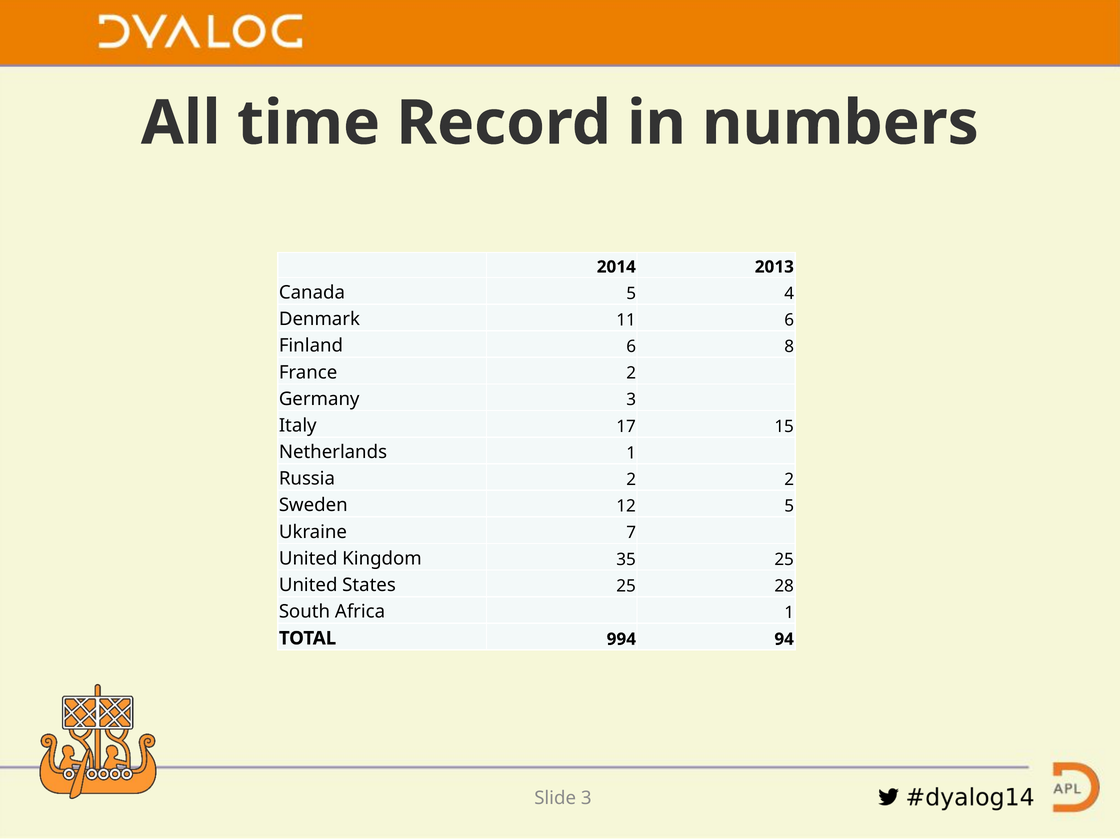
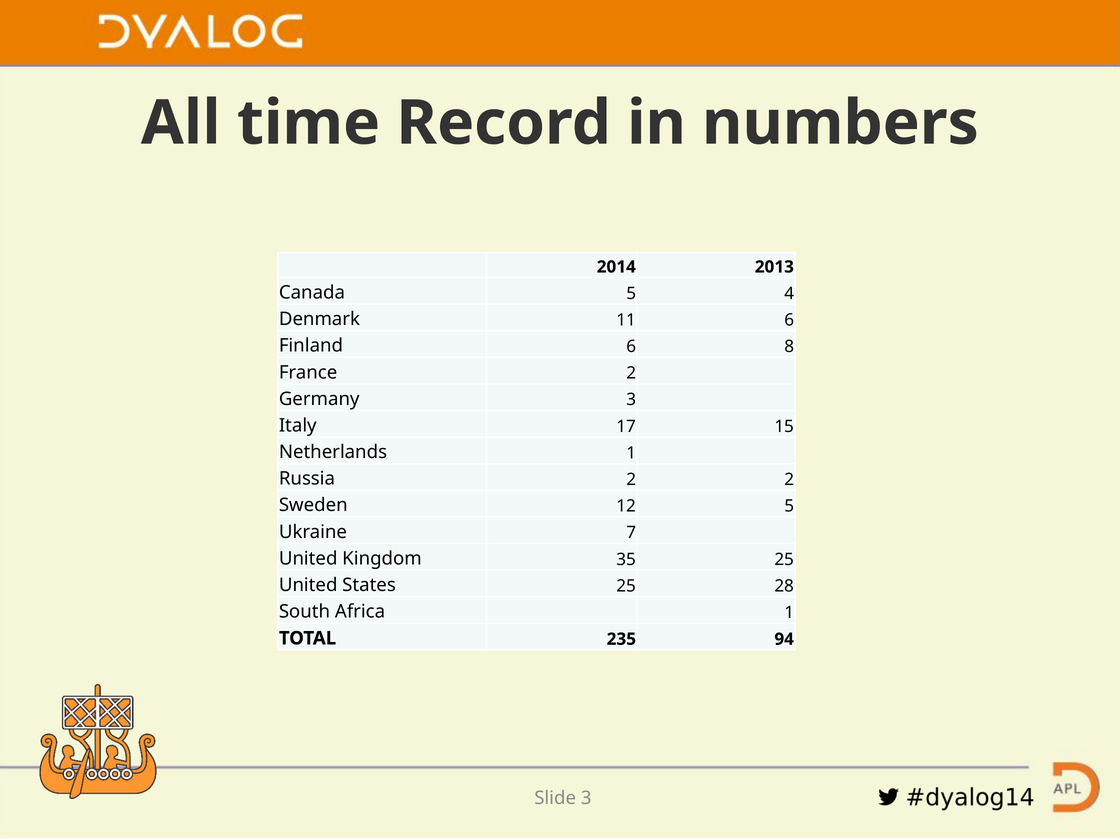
994: 994 -> 235
